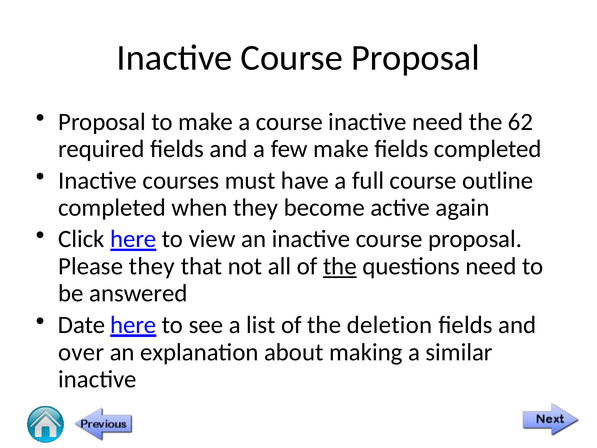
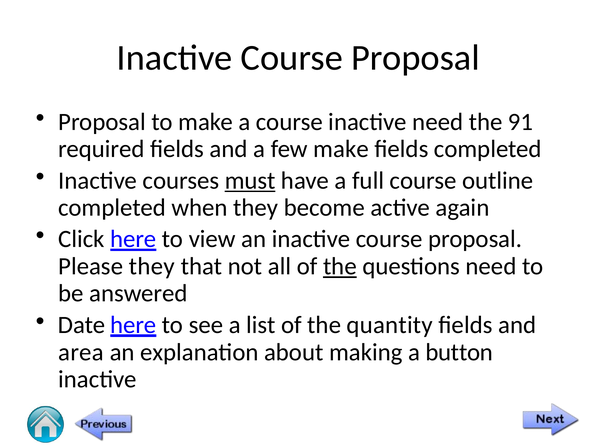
62: 62 -> 91
must underline: none -> present
deletion: deletion -> quantity
over: over -> area
similar: similar -> button
